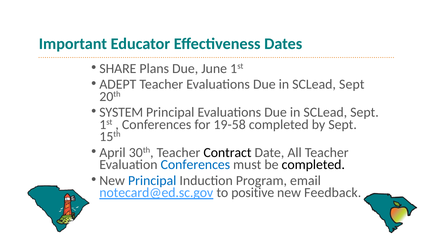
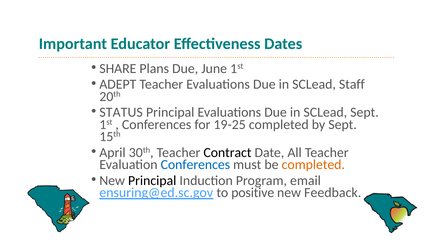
Sept at (352, 84): Sept -> Staff
SYSTEM: SYSTEM -> STATUS
19-58: 19-58 -> 19-25
completed at (313, 165) colour: black -> orange
Principal at (152, 180) colour: blue -> black
notecard@ed.sc.gov: notecard@ed.sc.gov -> ensuring@ed.sc.gov
